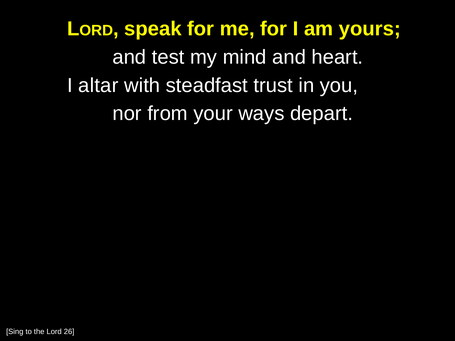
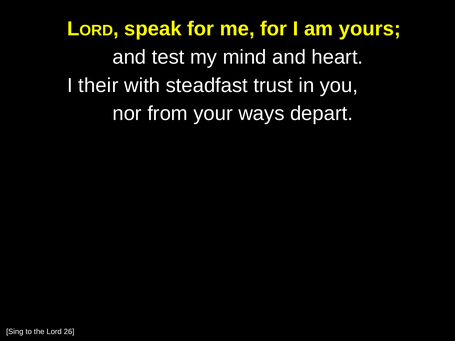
altar: altar -> their
